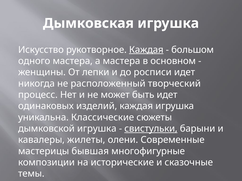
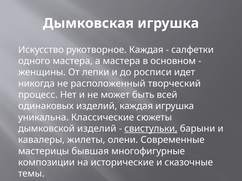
Каждая at (146, 50) underline: present -> none
большом: большом -> салфетки
быть идет: идет -> всей
дымковской игрушка: игрушка -> изделий
